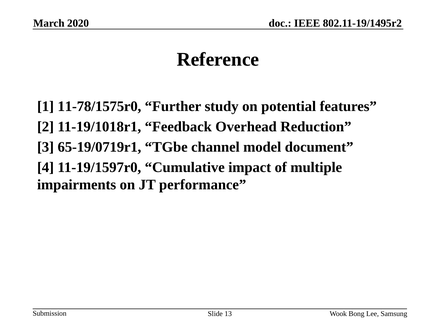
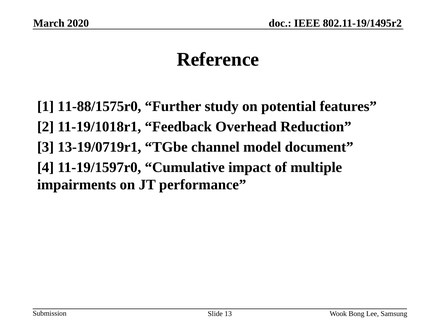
11-78/1575r0: 11-78/1575r0 -> 11-88/1575r0
65-19/0719r1: 65-19/0719r1 -> 13-19/0719r1
